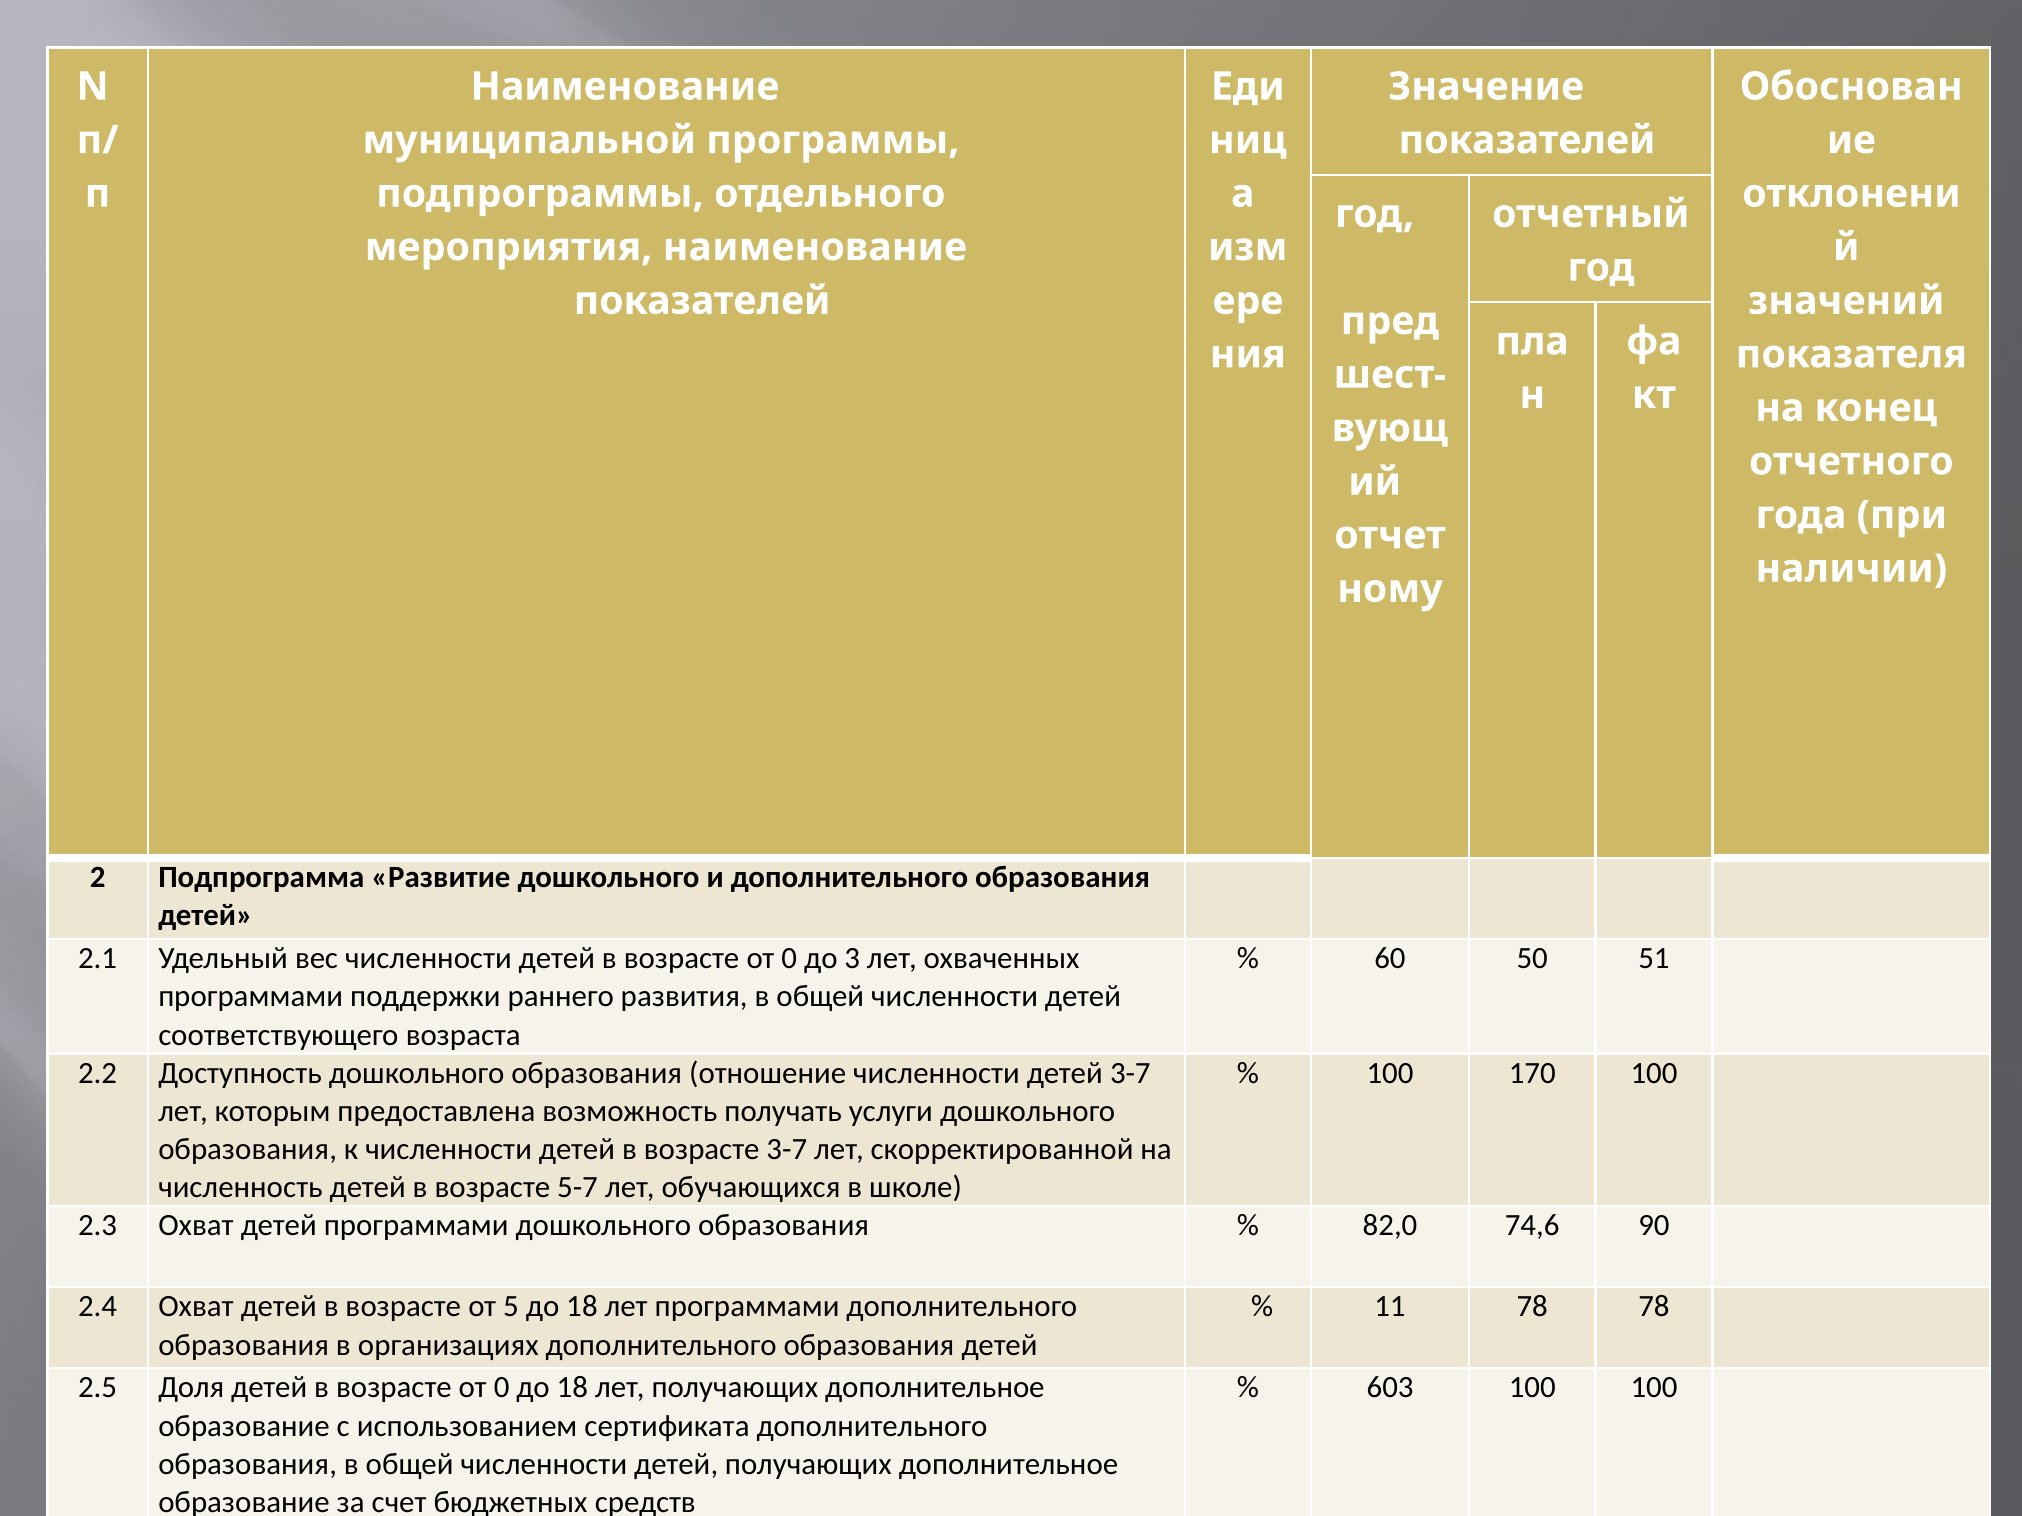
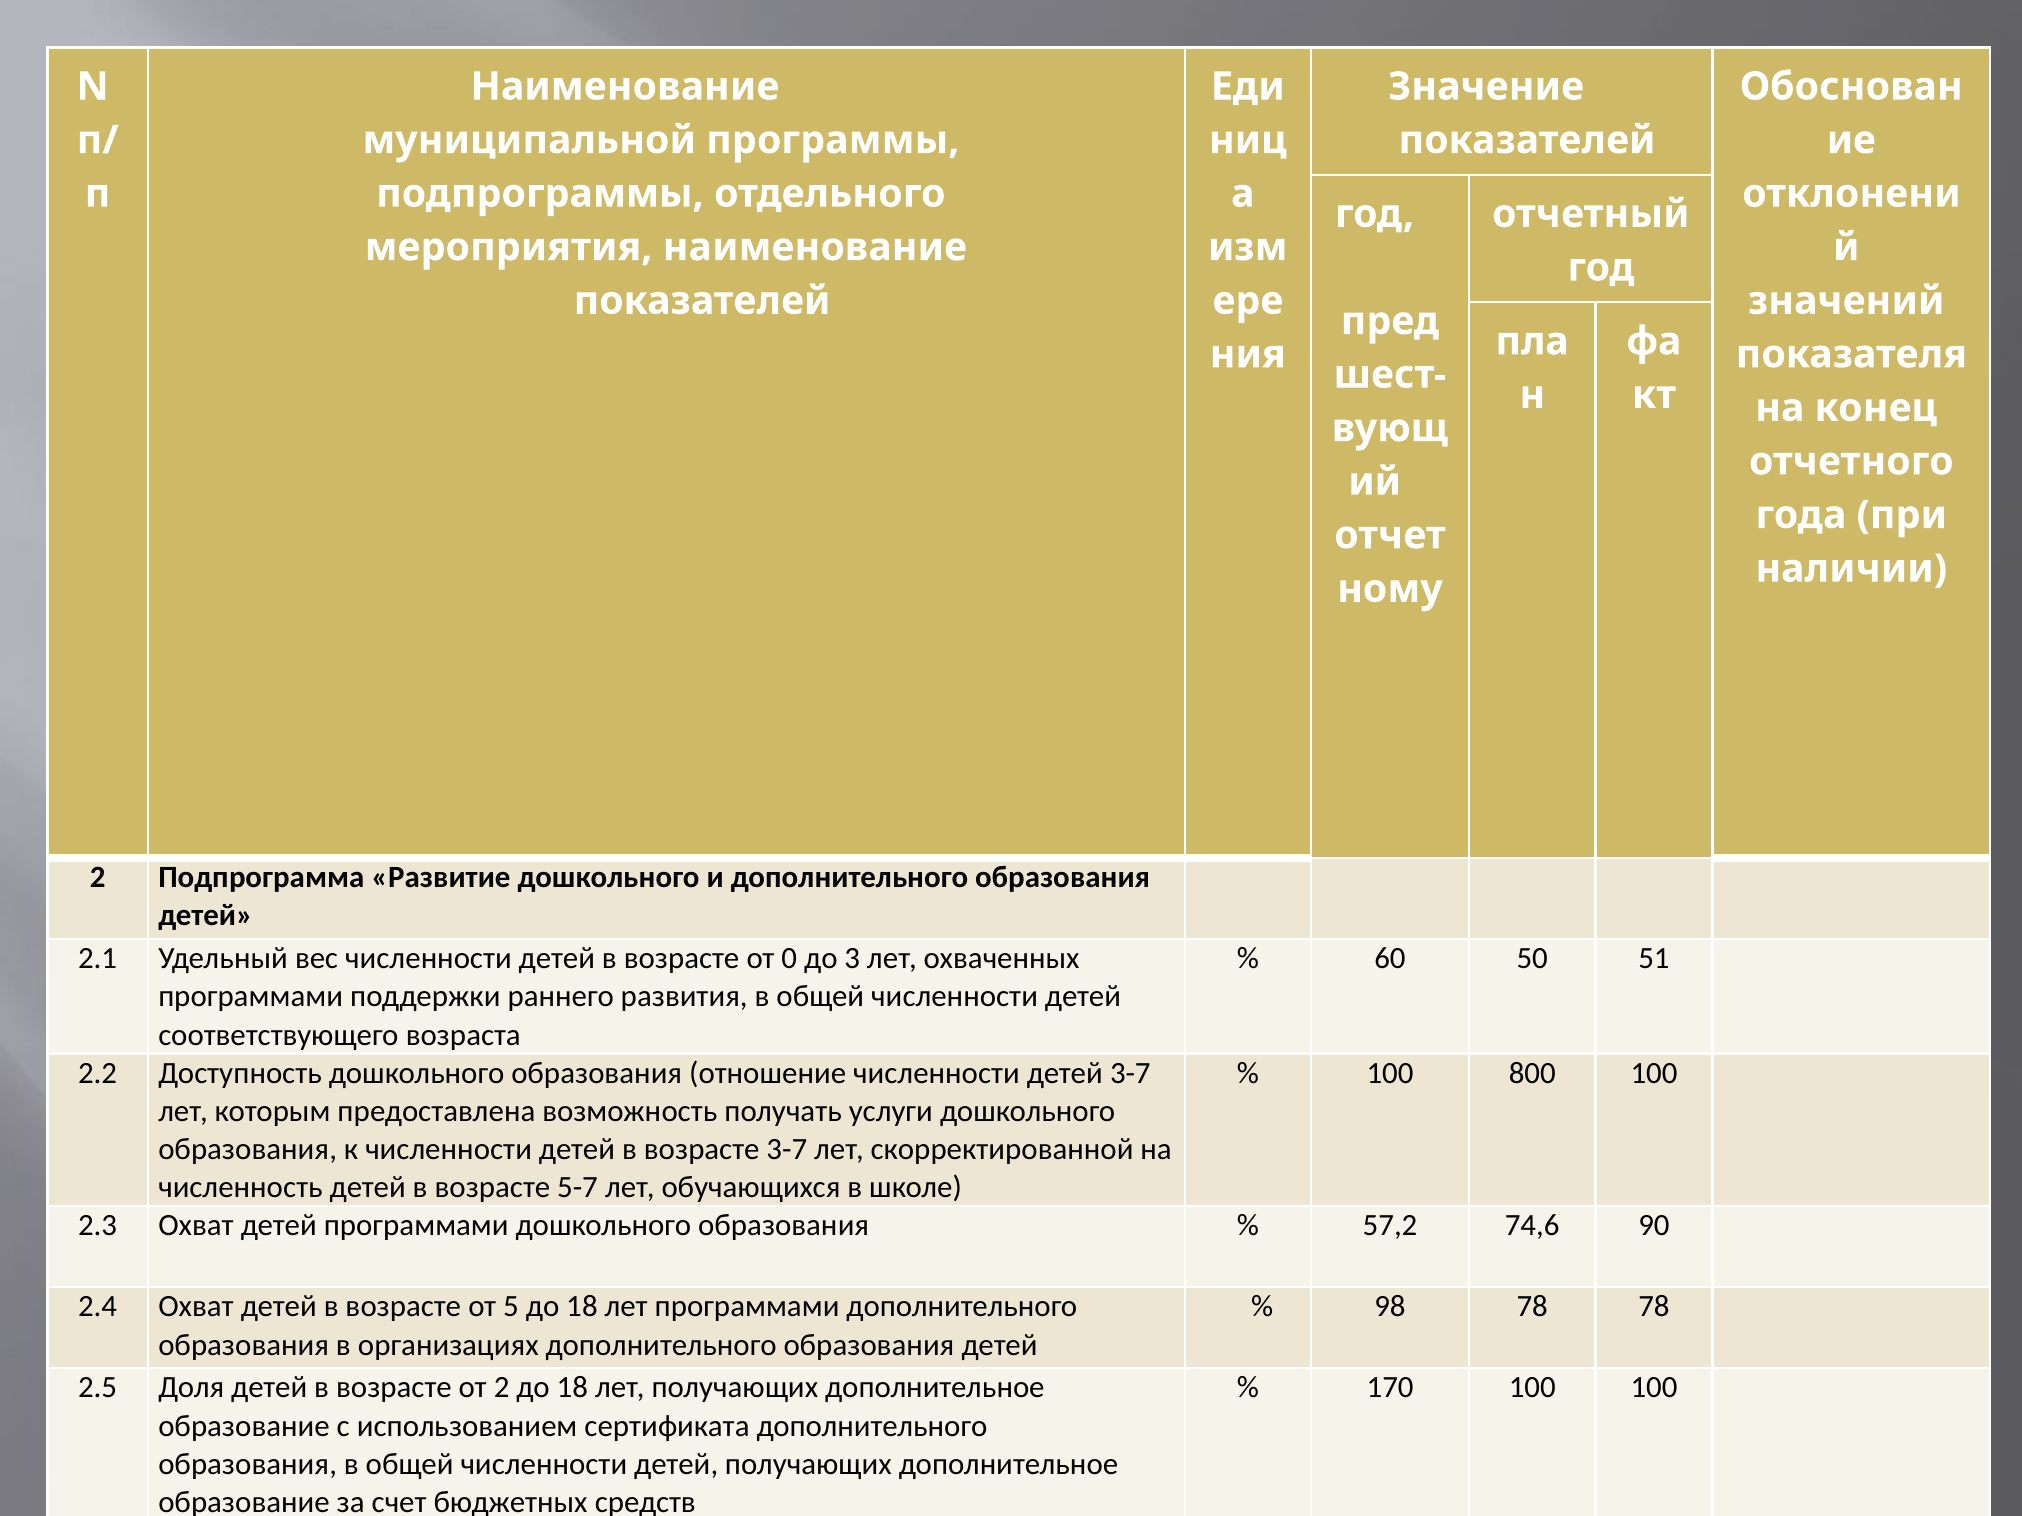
170: 170 -> 800
82,0: 82,0 -> 57,2
11: 11 -> 98
0 at (502, 1388): 0 -> 2
603: 603 -> 170
